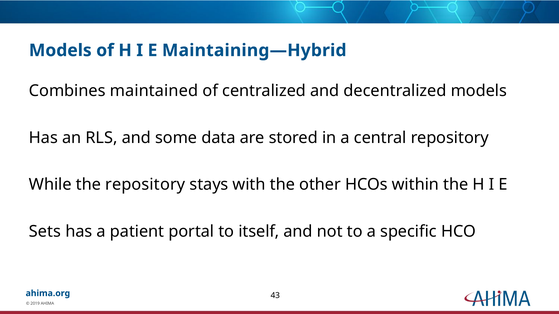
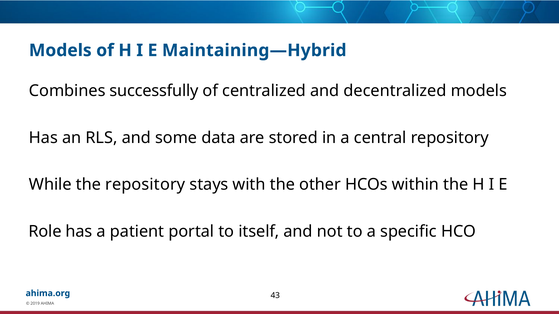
maintained: maintained -> successfully
Sets: Sets -> Role
